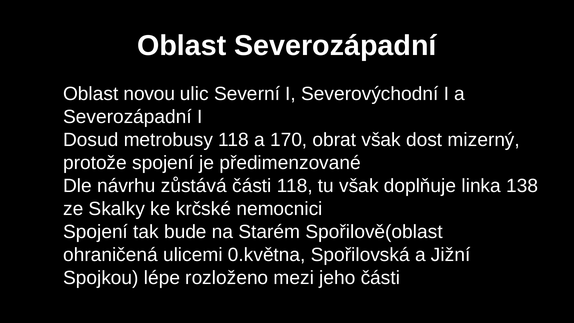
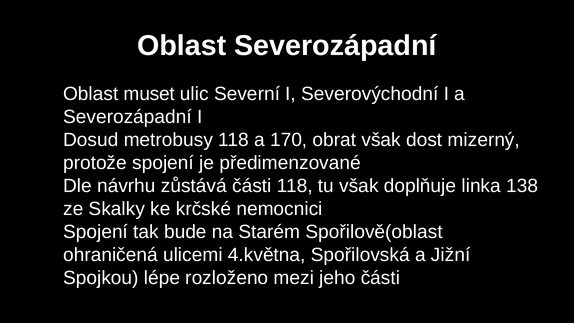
novou: novou -> muset
0.května: 0.května -> 4.května
